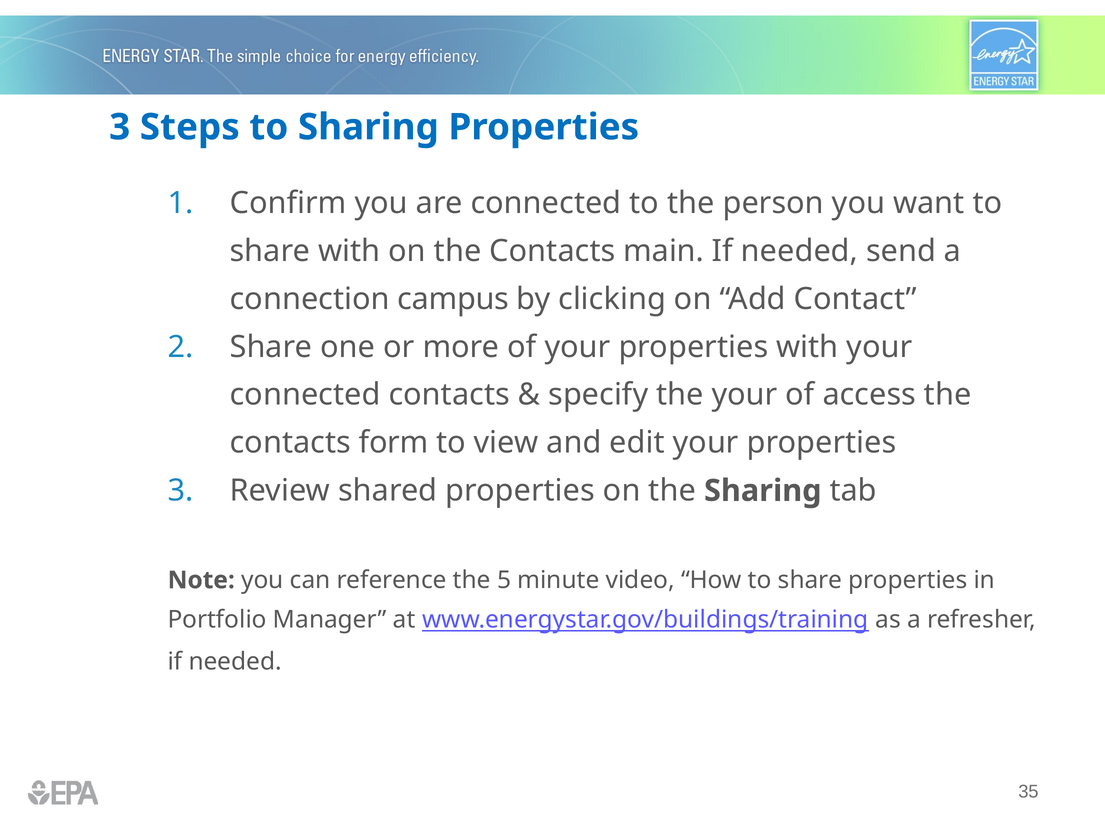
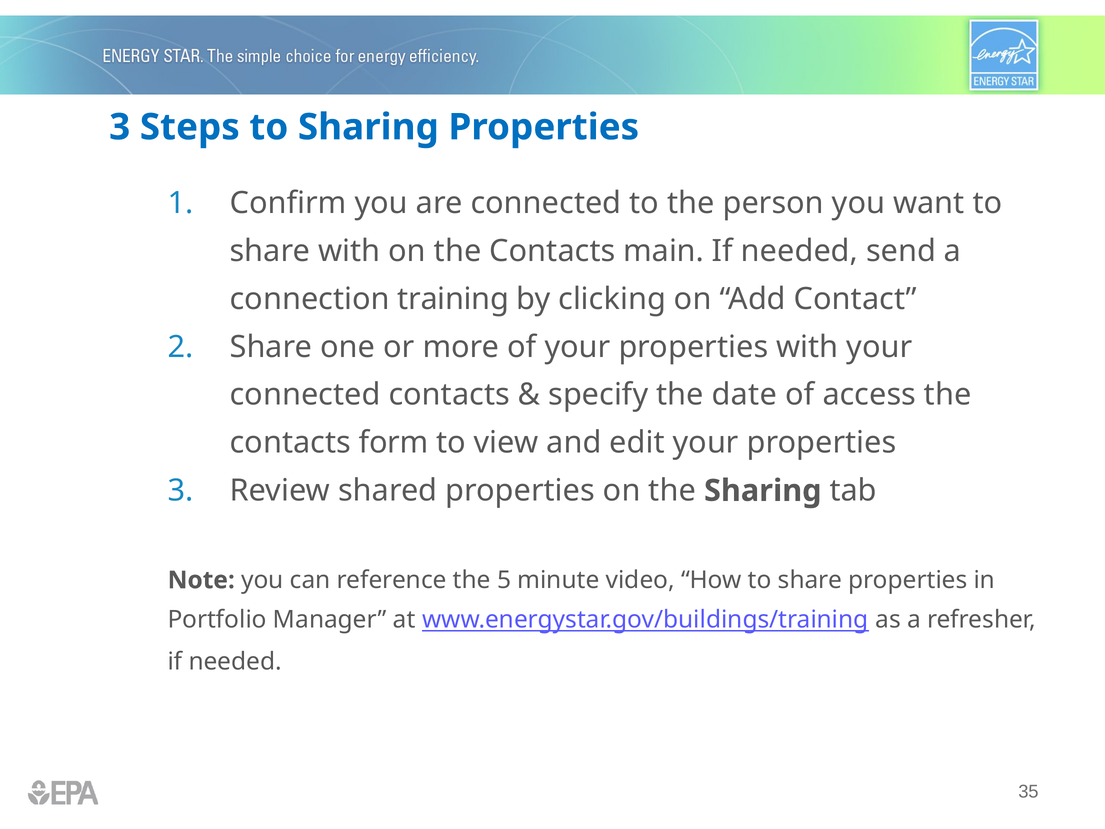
campus: campus -> training
the your: your -> date
